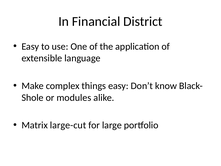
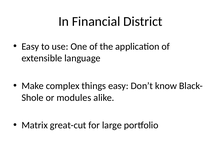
large-cut: large-cut -> great-cut
